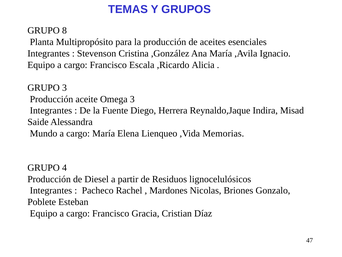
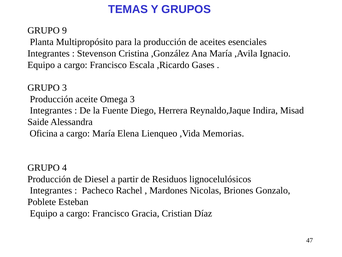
8: 8 -> 9
Alicia: Alicia -> Gases
Mundo: Mundo -> Oficina
